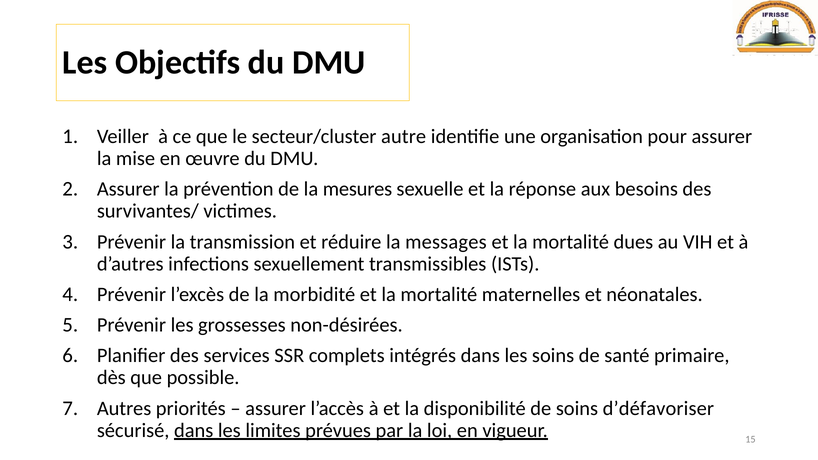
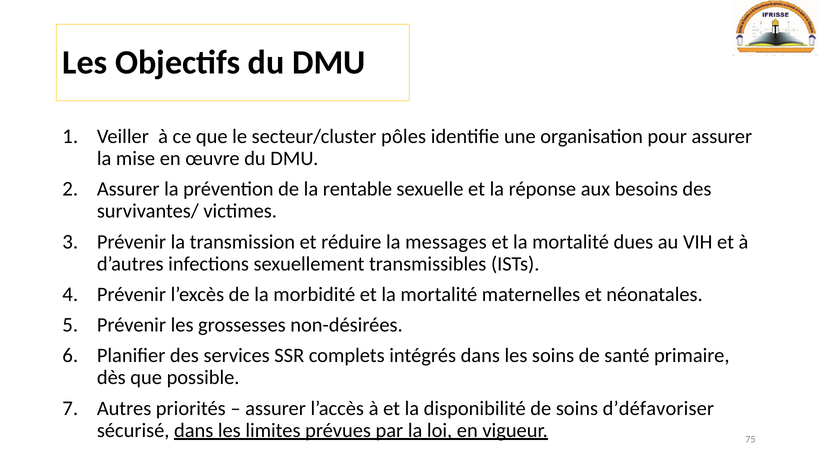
autre: autre -> pôles
mesures: mesures -> rentable
15: 15 -> 75
